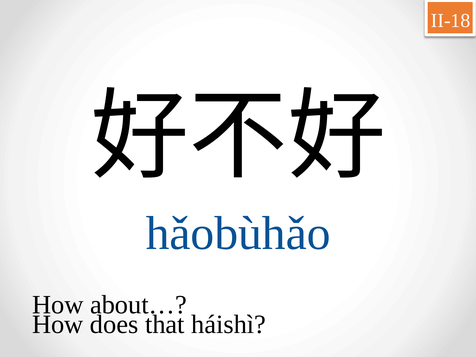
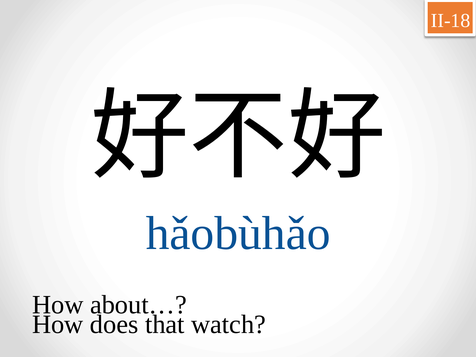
háishì: háishì -> watch
